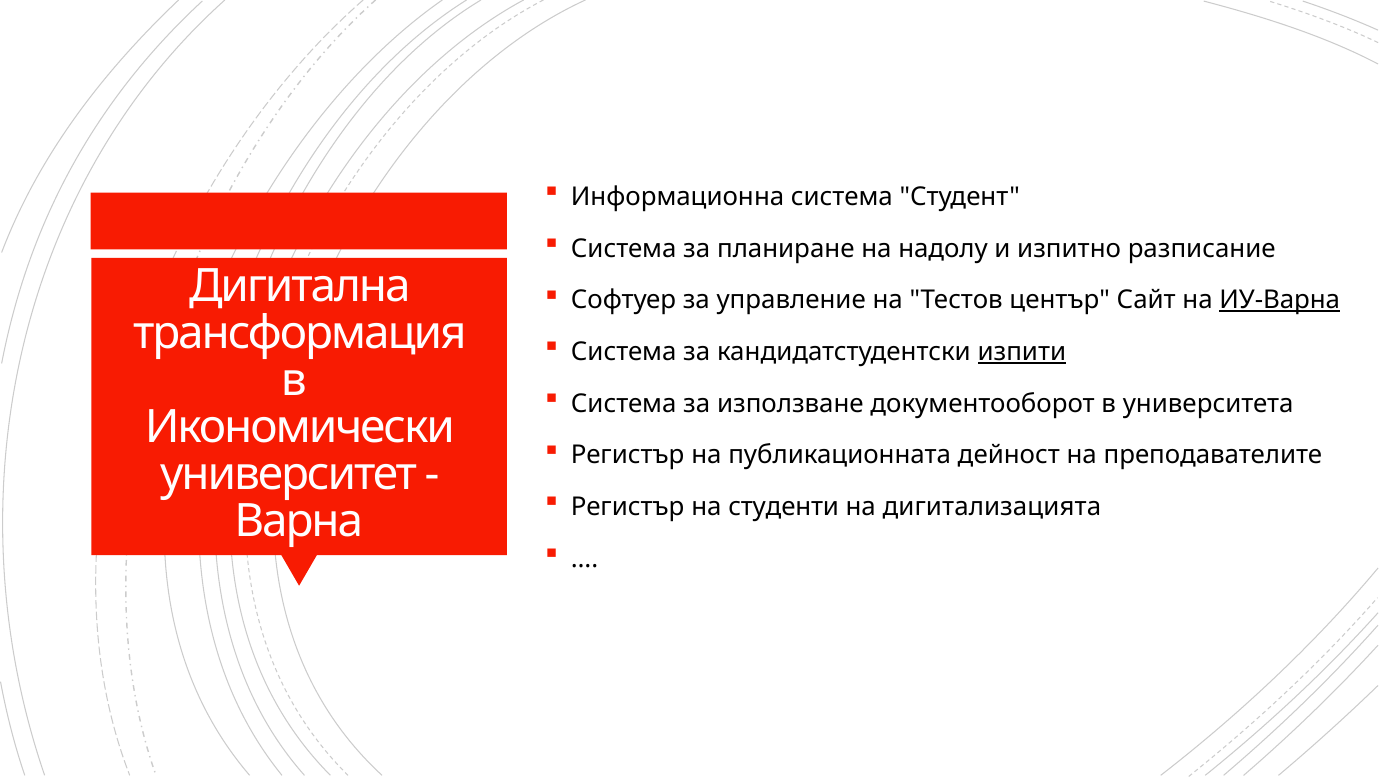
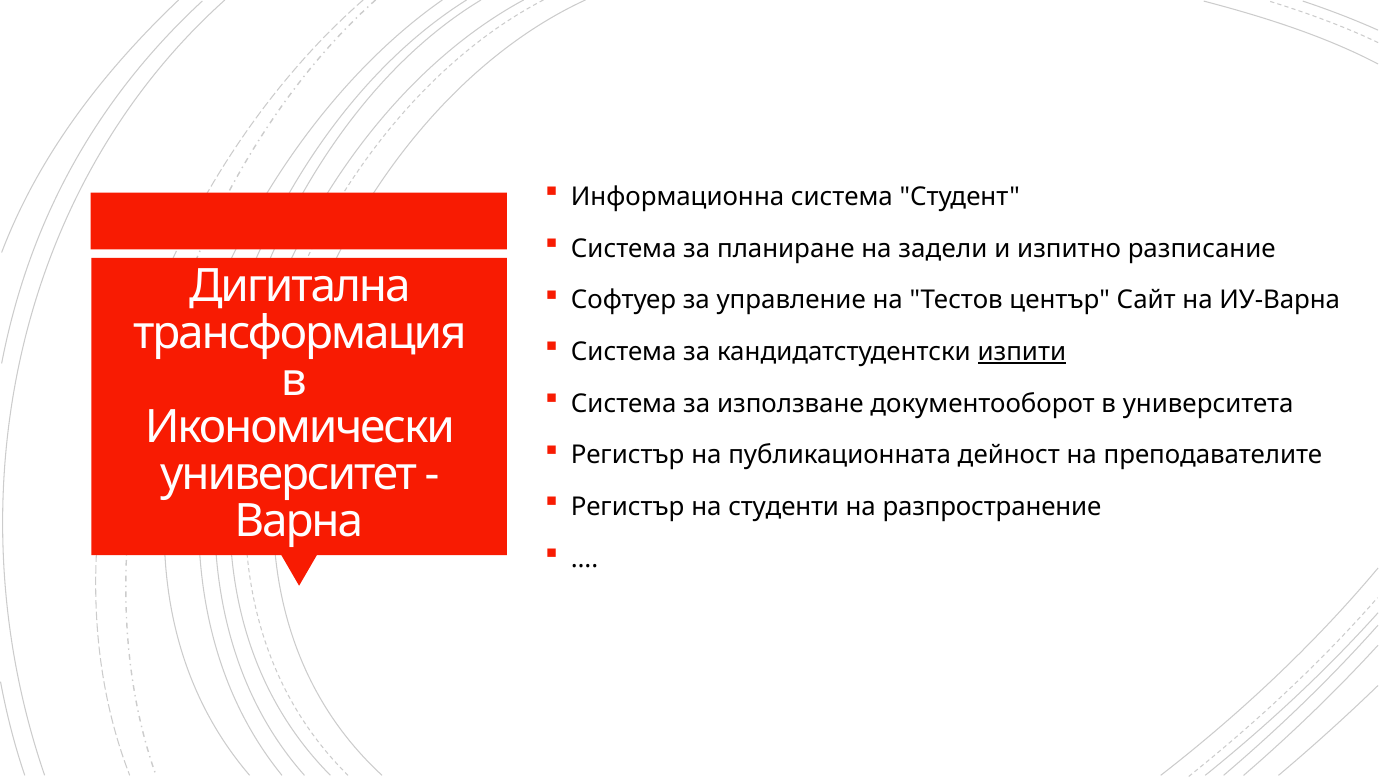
надолу: надолу -> задели
ИУ-Варна underline: present -> none
дигитализацията: дигитализацията -> разпространение
